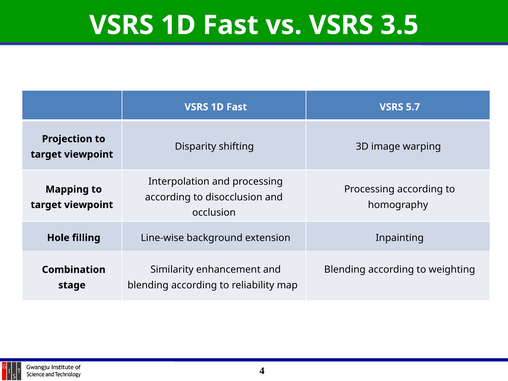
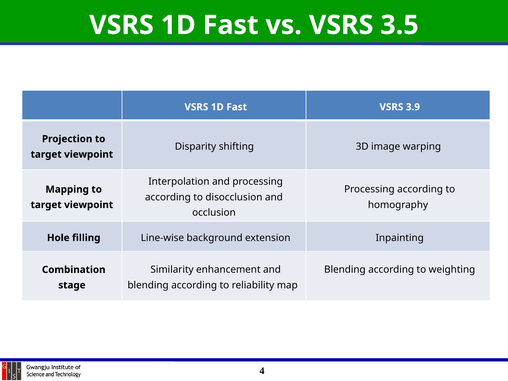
5.7: 5.7 -> 3.9
